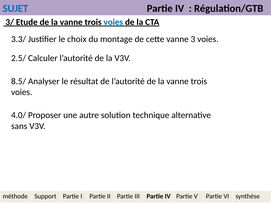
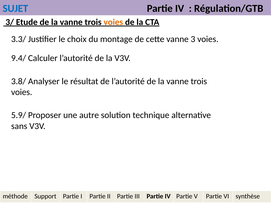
voies at (113, 22) colour: blue -> orange
2.5/: 2.5/ -> 9.4/
8.5/: 8.5/ -> 3.8/
4.0/: 4.0/ -> 5.9/
